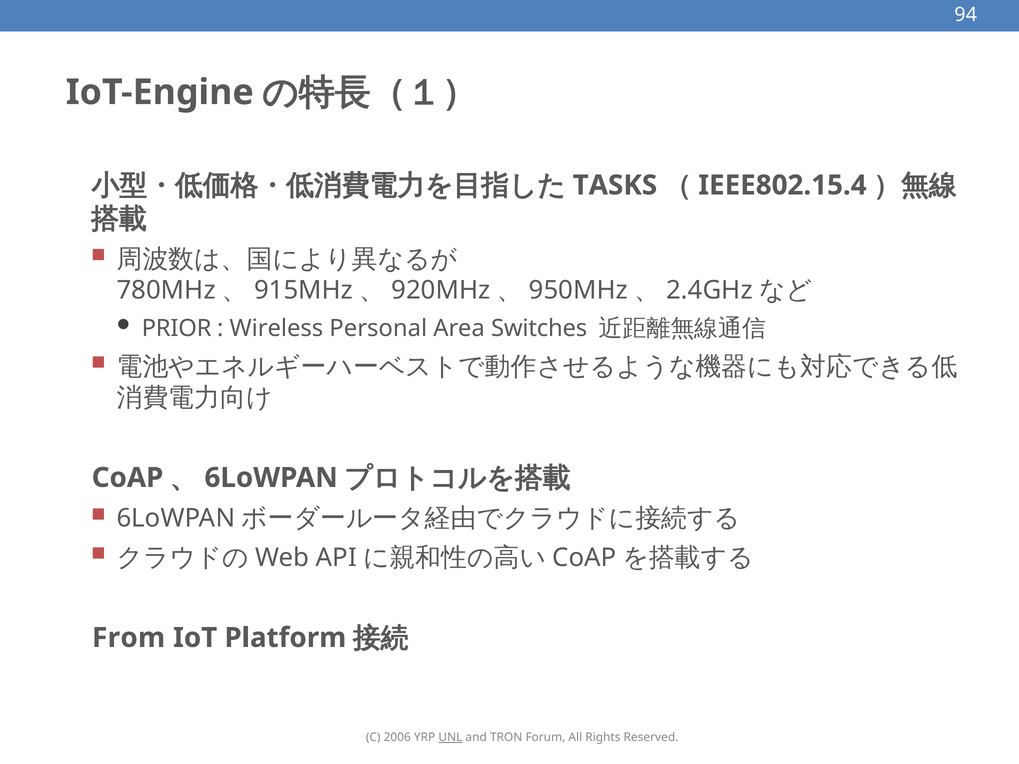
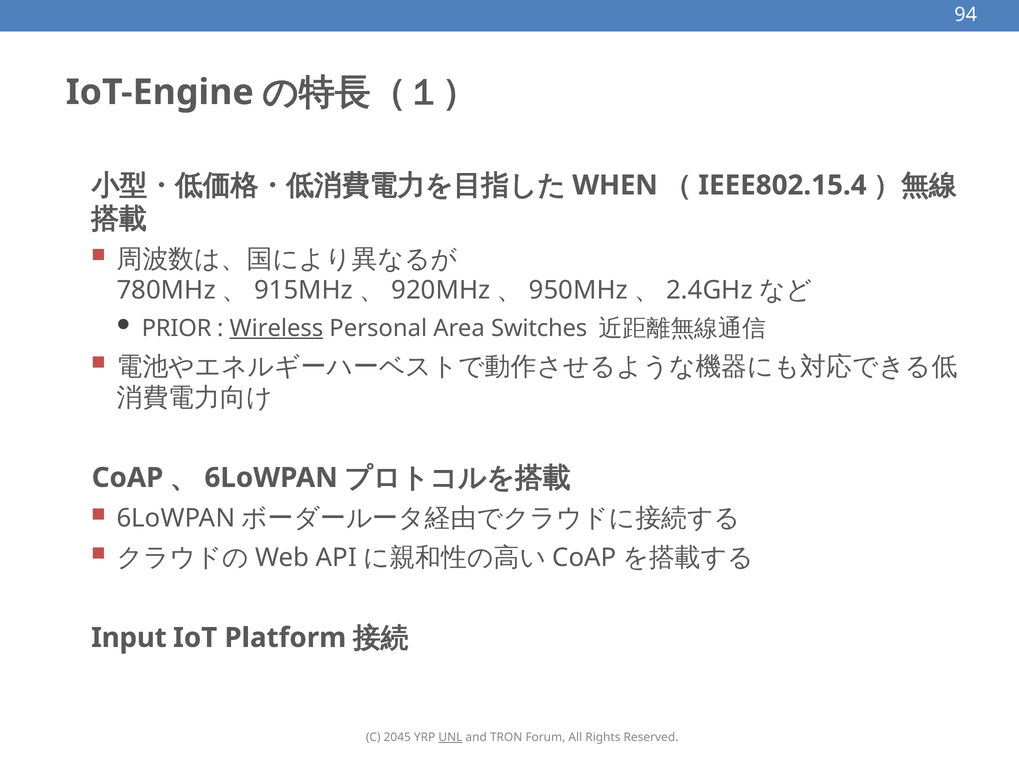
TASKS: TASKS -> WHEN
Wireless underline: none -> present
From: From -> Input
2006: 2006 -> 2045
